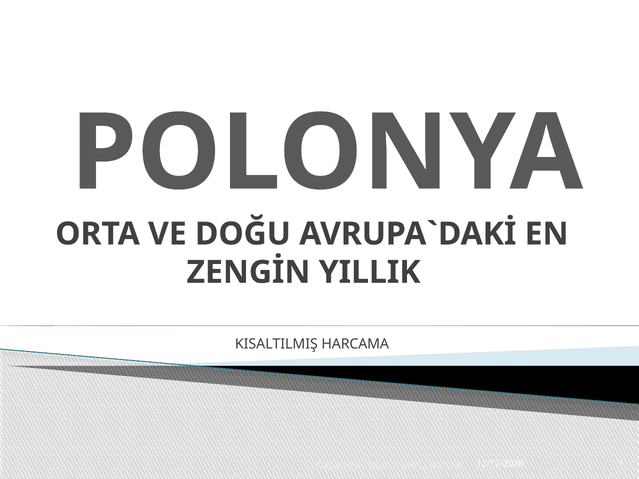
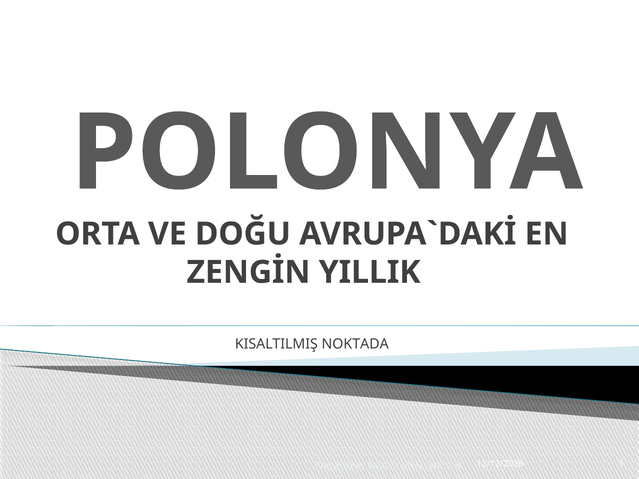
HARCAMA: HARCAMA -> NOKTADA
